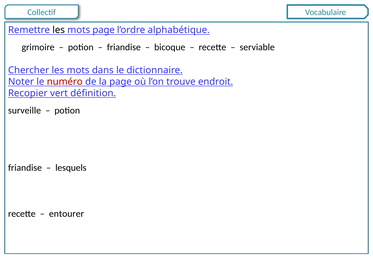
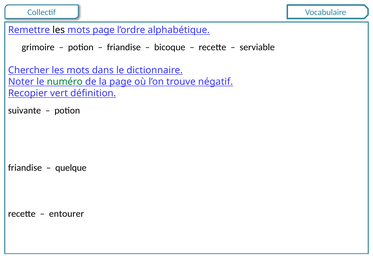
numéro colour: red -> green
endroit: endroit -> négatif
surveille: surveille -> suivante
lesquels: lesquels -> quelque
